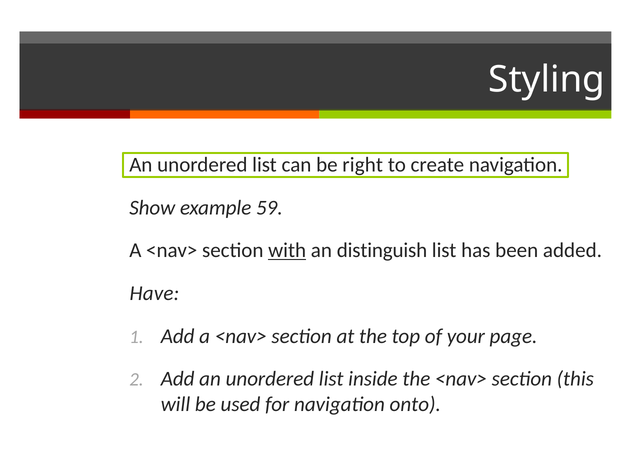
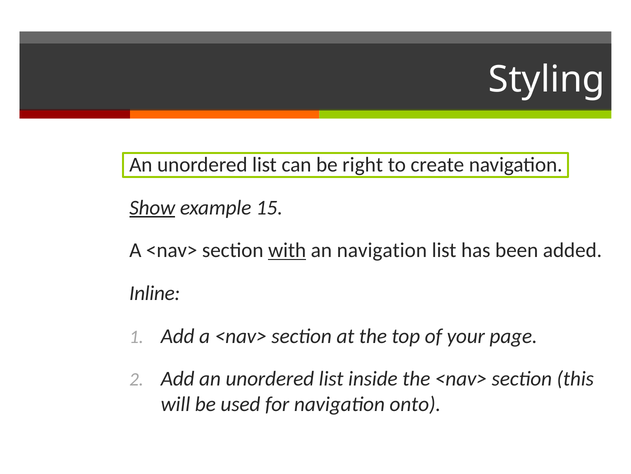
Show underline: none -> present
59: 59 -> 15
an distinguish: distinguish -> navigation
Have: Have -> Inline
